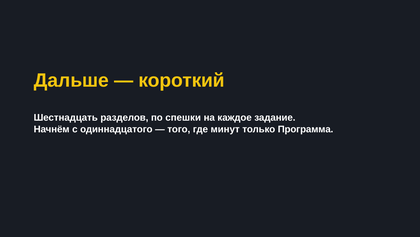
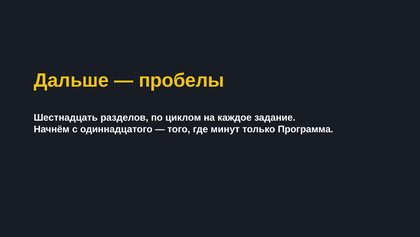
короткий: короткий -> пробелы
спешки: спешки -> циклом
